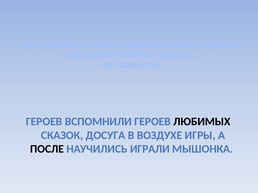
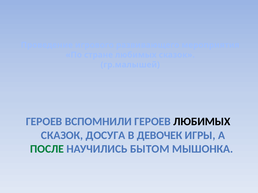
ВОЗДУХЕ: ВОЗДУХЕ -> ДЕВОЧЕК
ПОСЛЕ colour: black -> green
ИГРАЛИ: ИГРАЛИ -> БЫТОМ
